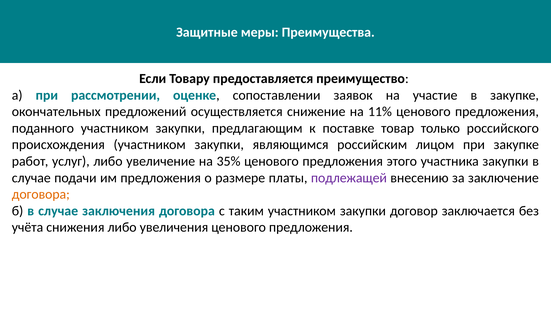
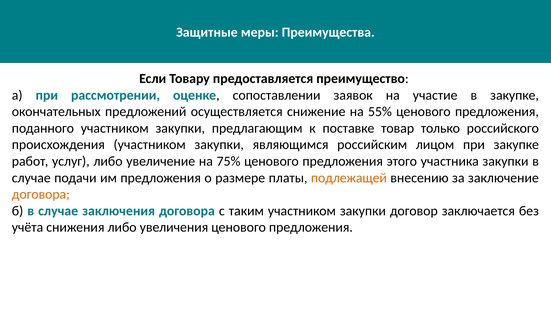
11%: 11% -> 55%
35%: 35% -> 75%
подлежащей colour: purple -> orange
